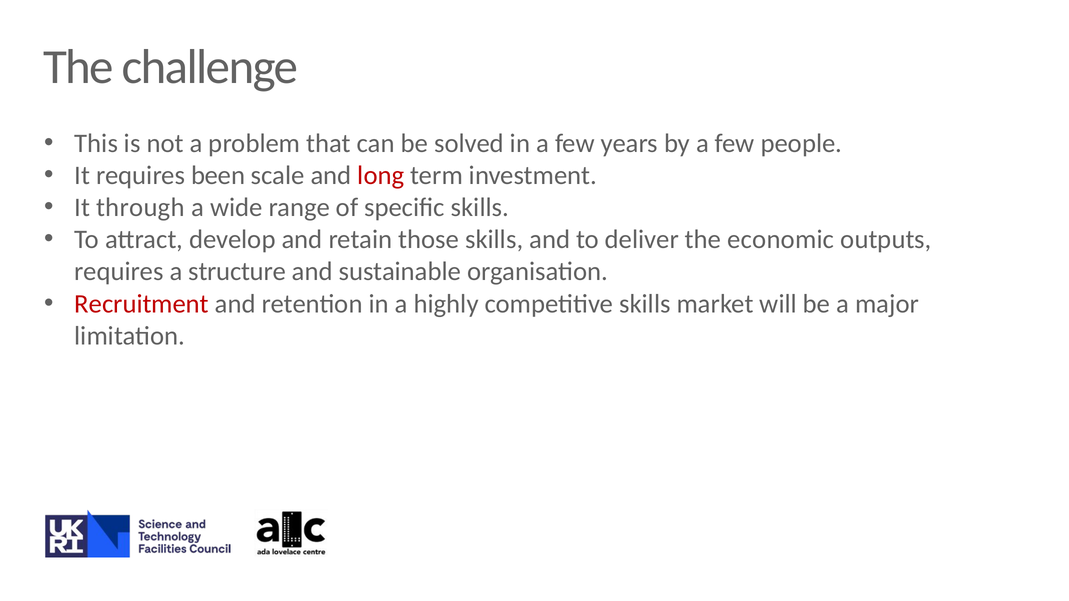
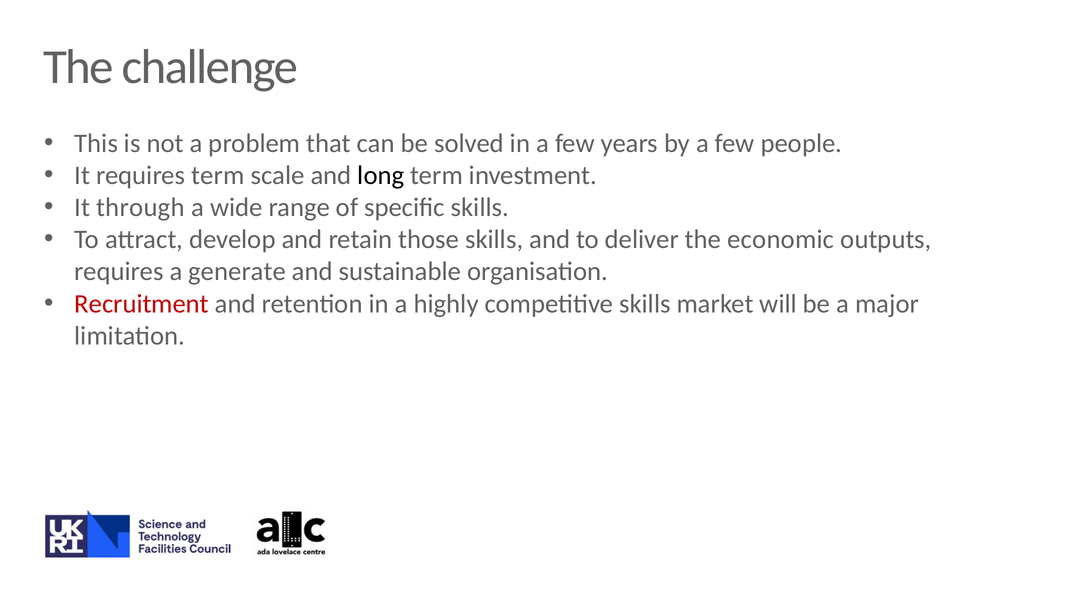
requires been: been -> term
long colour: red -> black
structure: structure -> generate
